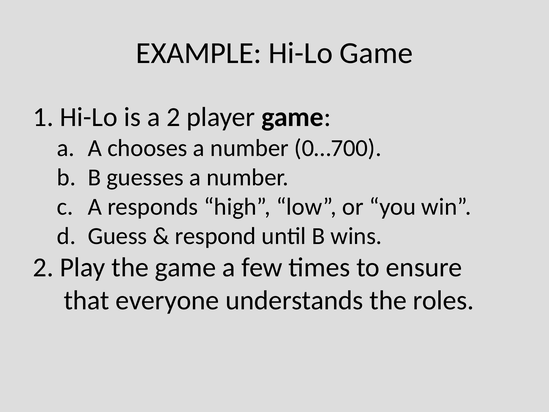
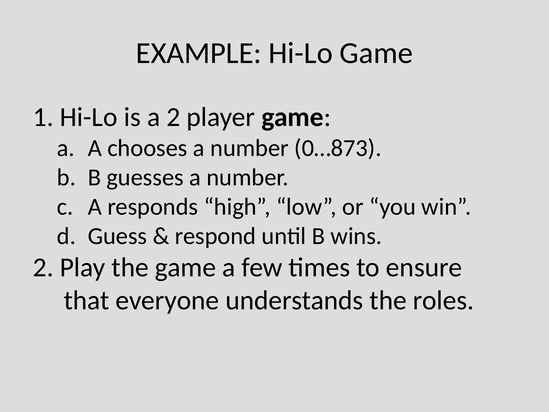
0…700: 0…700 -> 0…873
